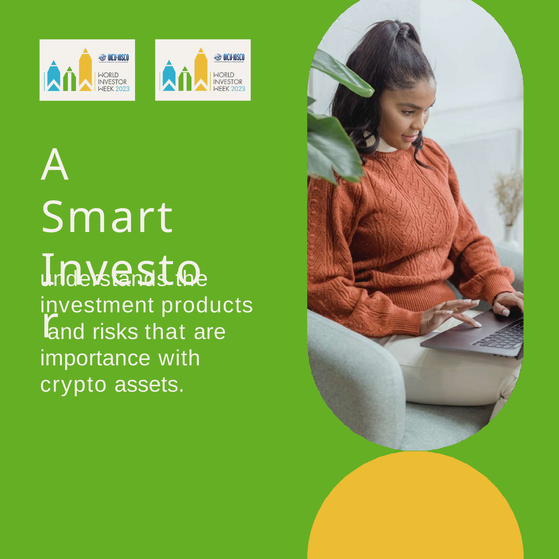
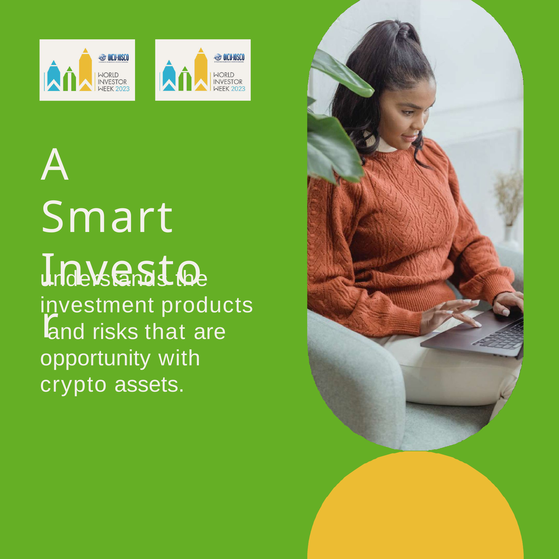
importance: importance -> opportunity
